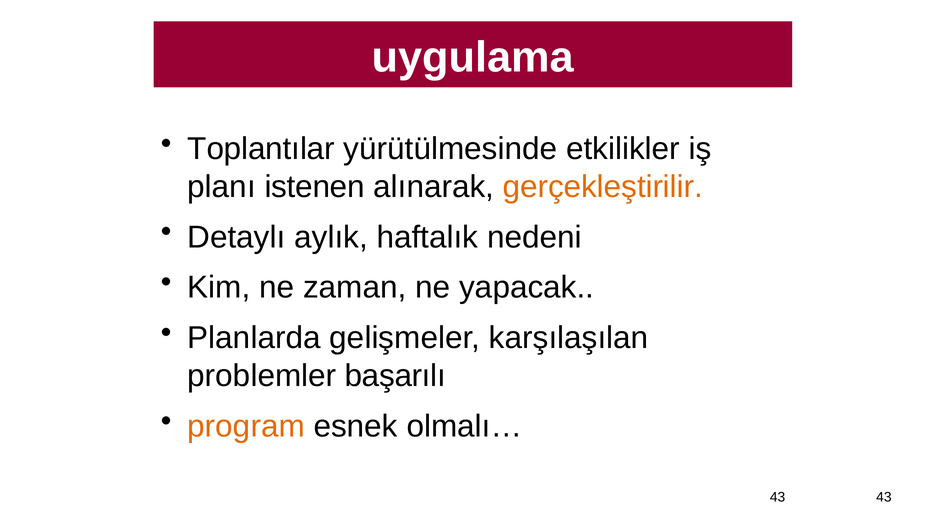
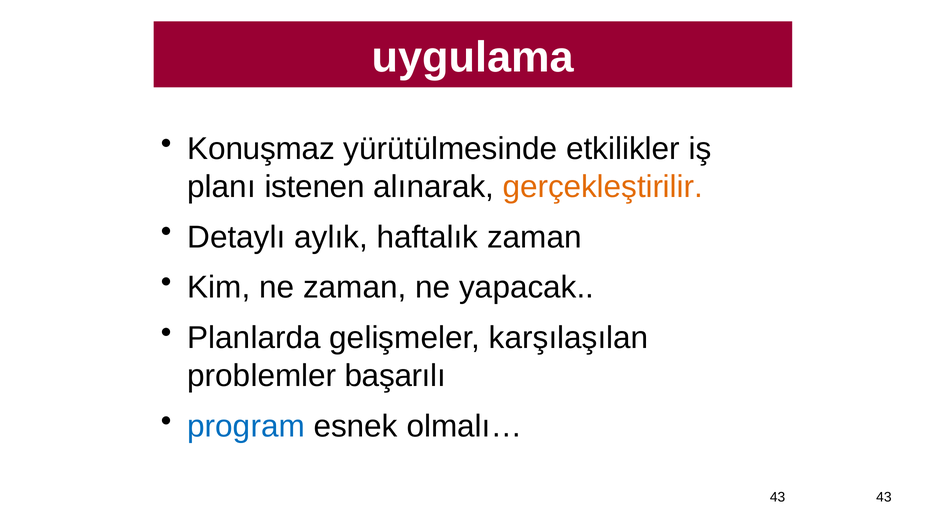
Toplantılar: Toplantılar -> Konuşmaz
haftalık nedeni: nedeni -> zaman
program colour: orange -> blue
